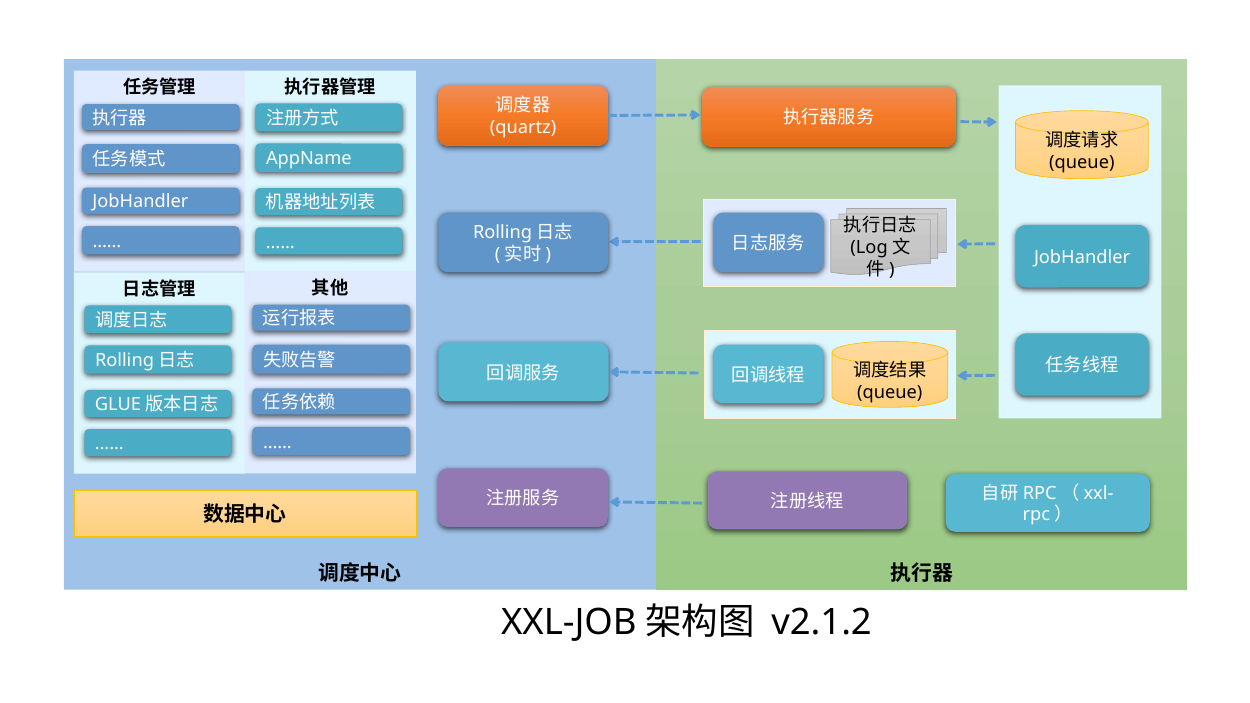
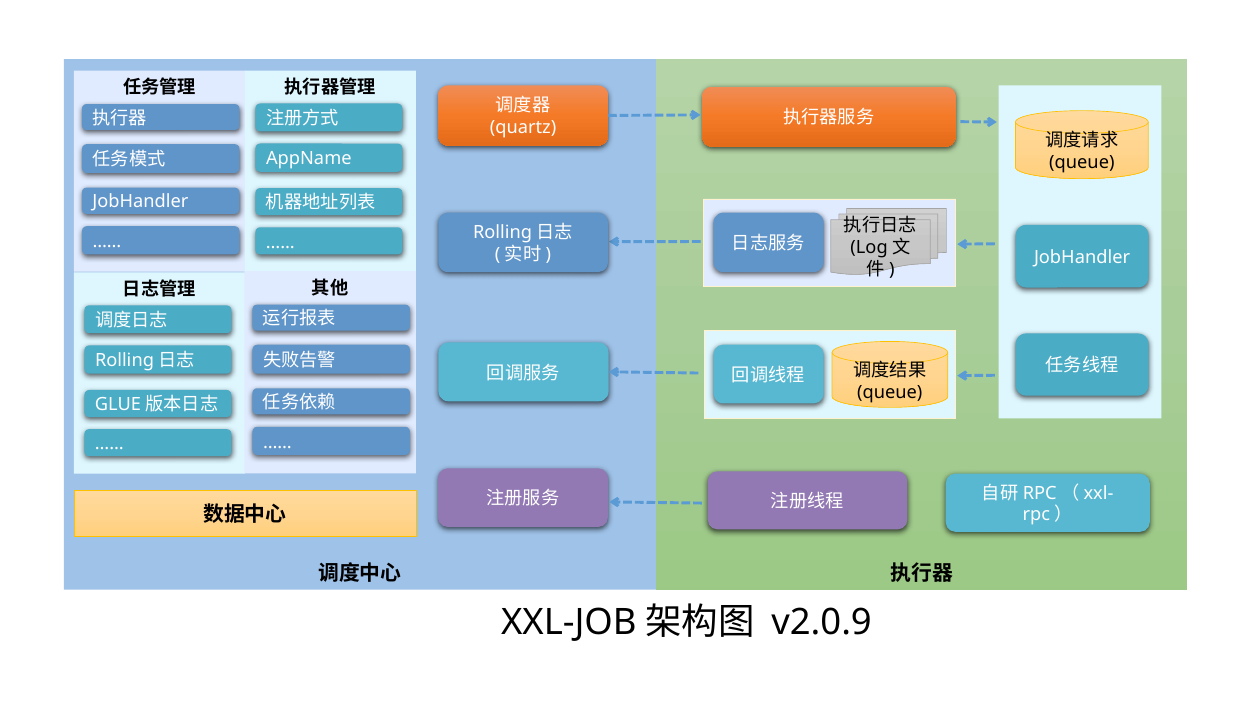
v2.1.2: v2.1.2 -> v2.0.9
